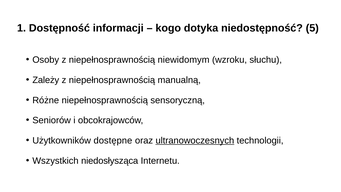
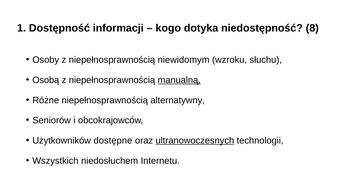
5: 5 -> 8
Zależy: Zależy -> Osobą
manualną underline: none -> present
sensoryczną: sensoryczną -> alternatywny
niedosłysząca: niedosłysząca -> niedosłuchem
